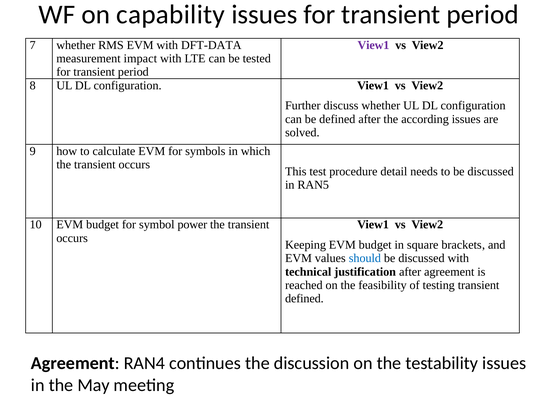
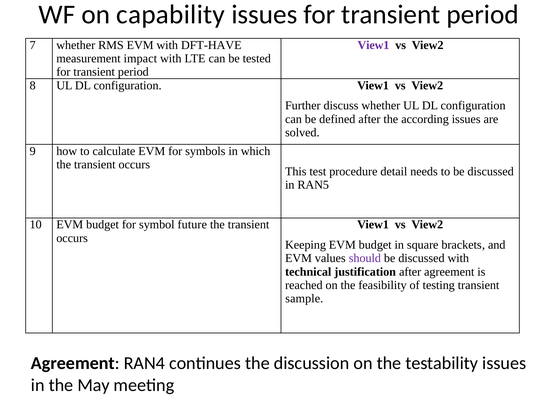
DFT-DATA: DFT-DATA -> DFT-HAVE
power: power -> future
should colour: blue -> purple
defined at (304, 299): defined -> sample
